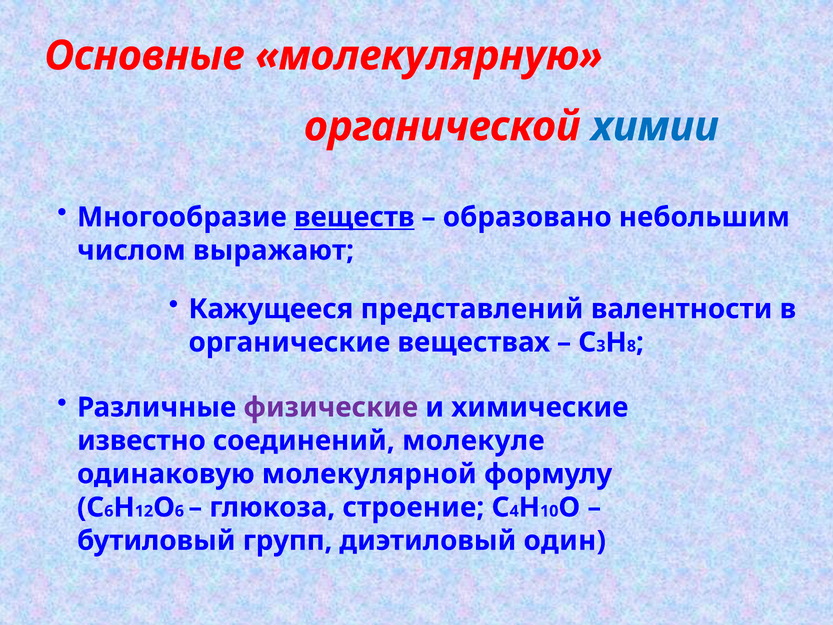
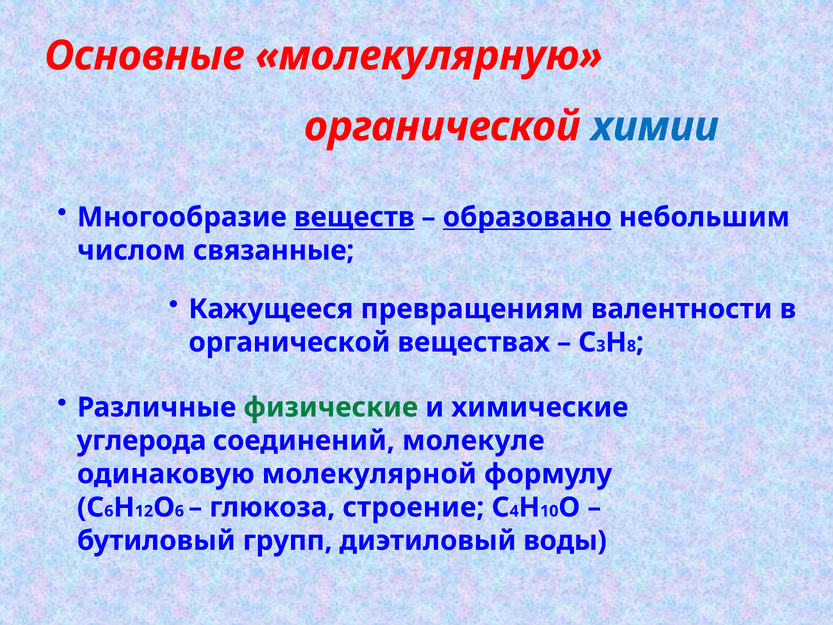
образовано underline: none -> present
выражают: выражают -> связанные
представлений: представлений -> превращениям
органические at (289, 342): органические -> органической
физические colour: purple -> green
известно: известно -> углерода
один: один -> воды
